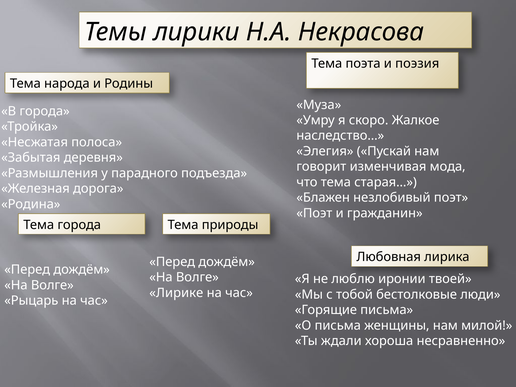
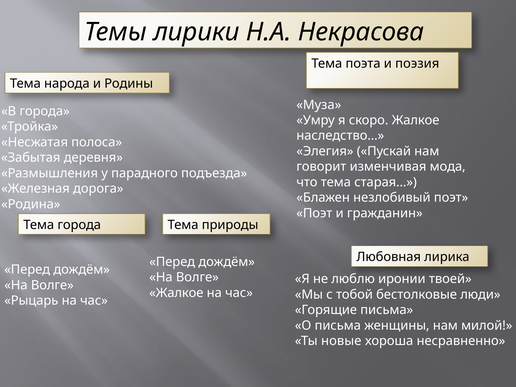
Лирике at (176, 293): Лирике -> Жалкое
ждали: ждали -> новые
